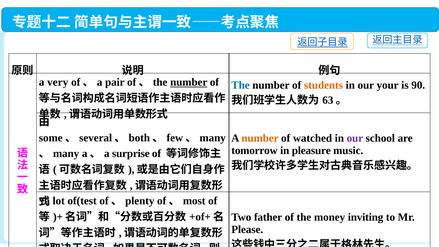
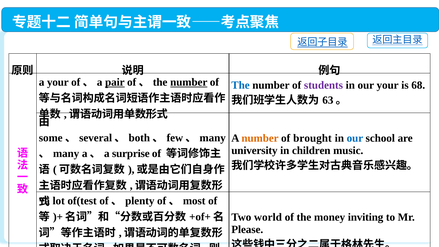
a very: very -> your
pair underline: none -> present
students colour: orange -> purple
90: 90 -> 68
watched: watched -> brought
our at (355, 138) colour: purple -> blue
tomorrow: tomorrow -> university
pleasure: pleasure -> children
father: father -> world
